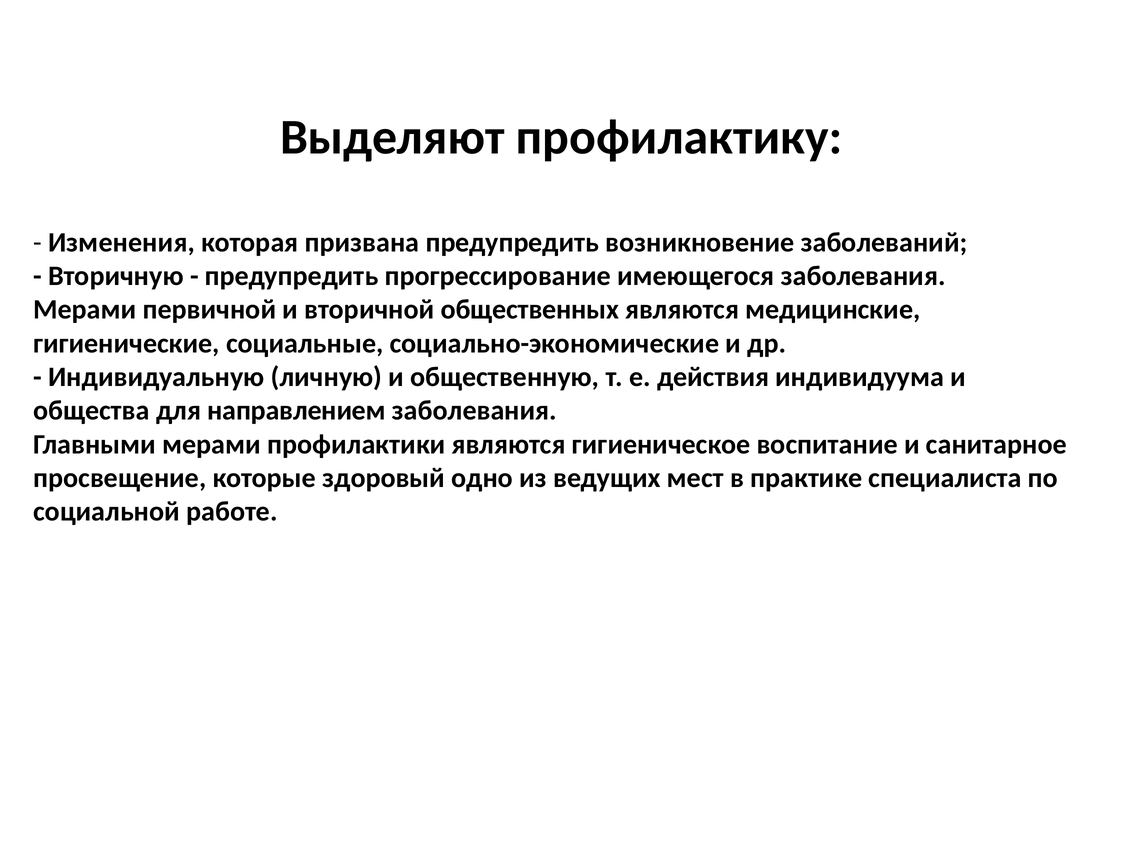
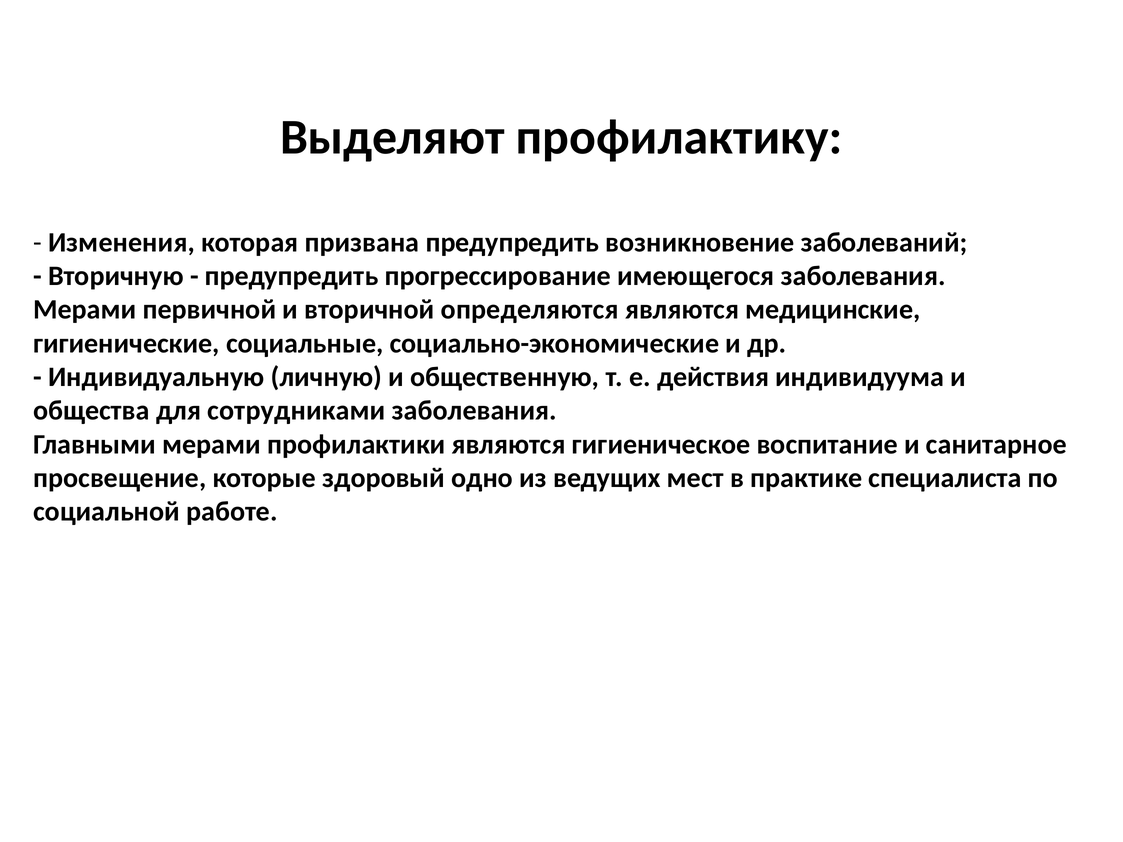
общественных: общественных -> определяются
направлением: направлением -> сотрудниками
